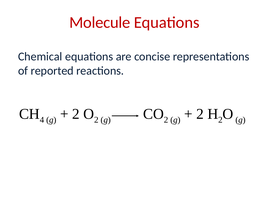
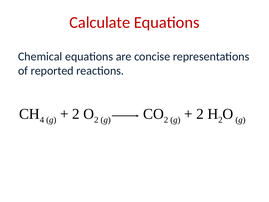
Molecule: Molecule -> Calculate
